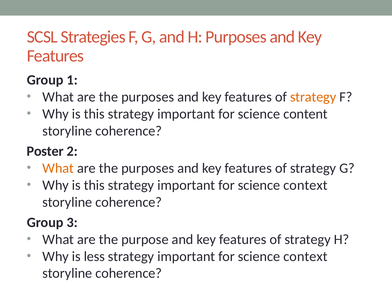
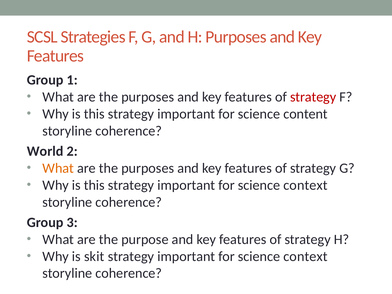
strategy at (313, 97) colour: orange -> red
Poster: Poster -> World
less: less -> skit
